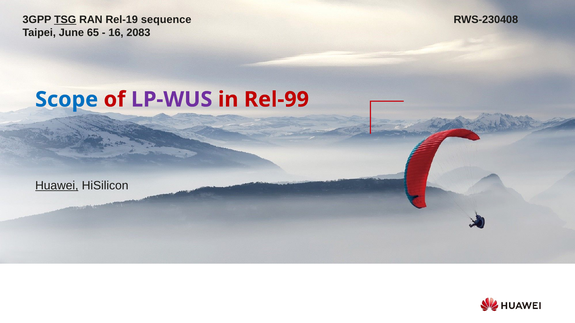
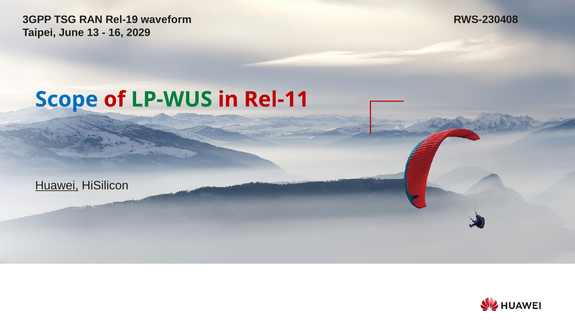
TSG underline: present -> none
sequence: sequence -> waveform
65: 65 -> 13
2083: 2083 -> 2029
LP-WUS colour: purple -> green
Rel-99: Rel-99 -> Rel-11
